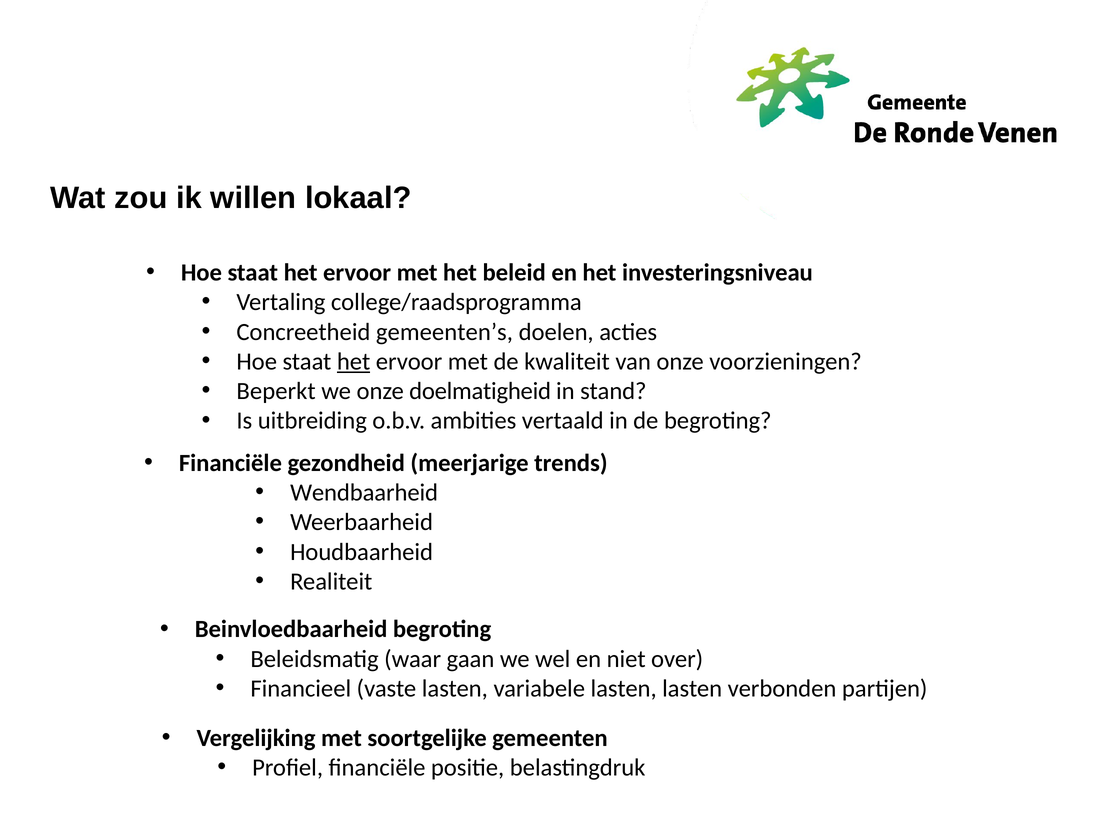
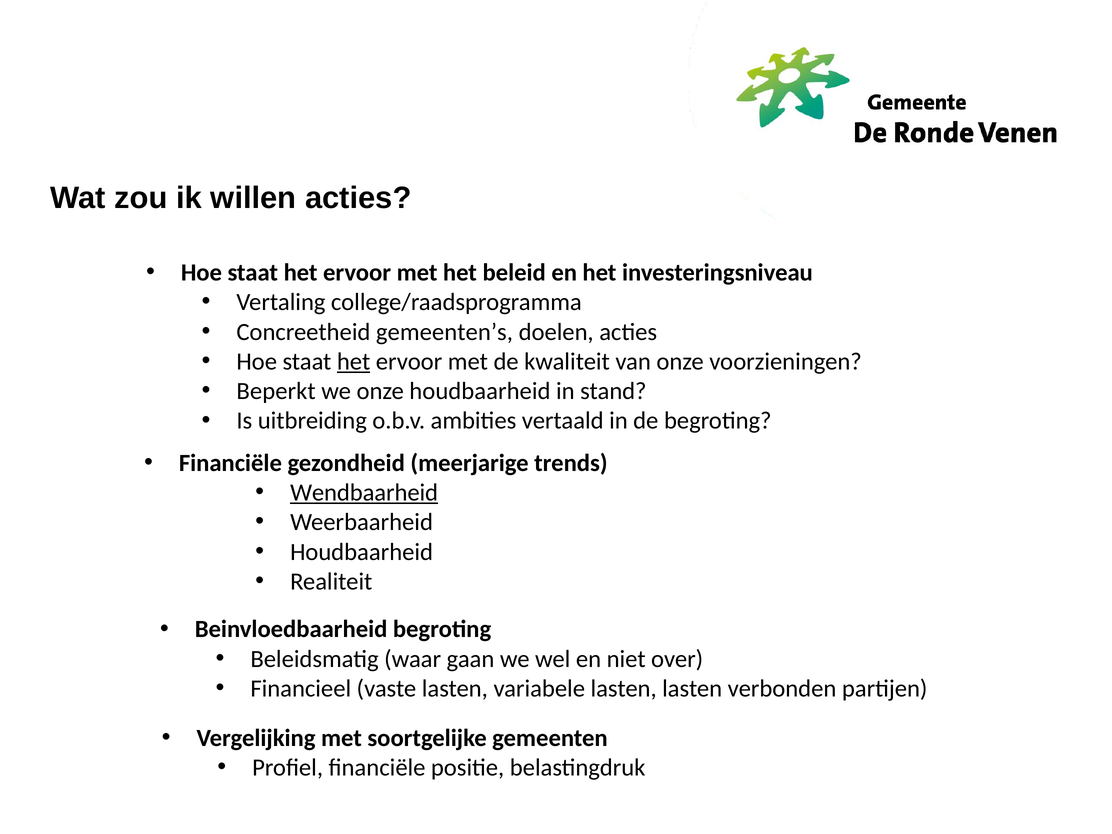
willen lokaal: lokaal -> acties
onze doelmatigheid: doelmatigheid -> houdbaarheid
Wendbaarheid underline: none -> present
